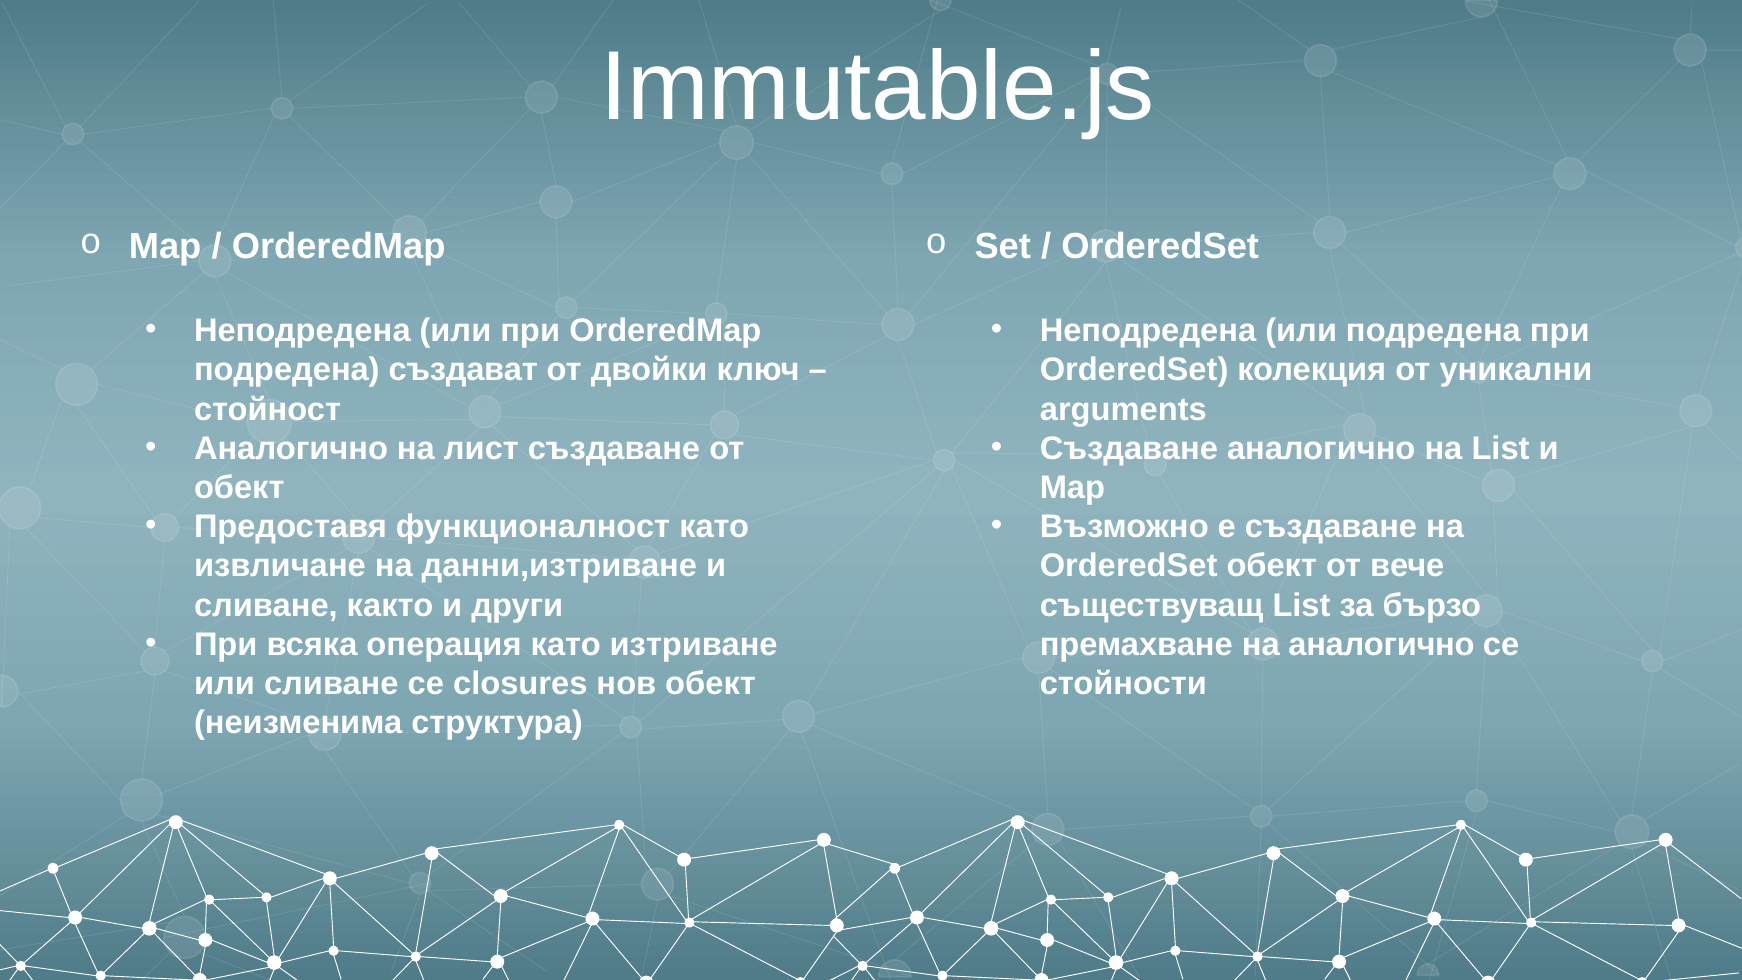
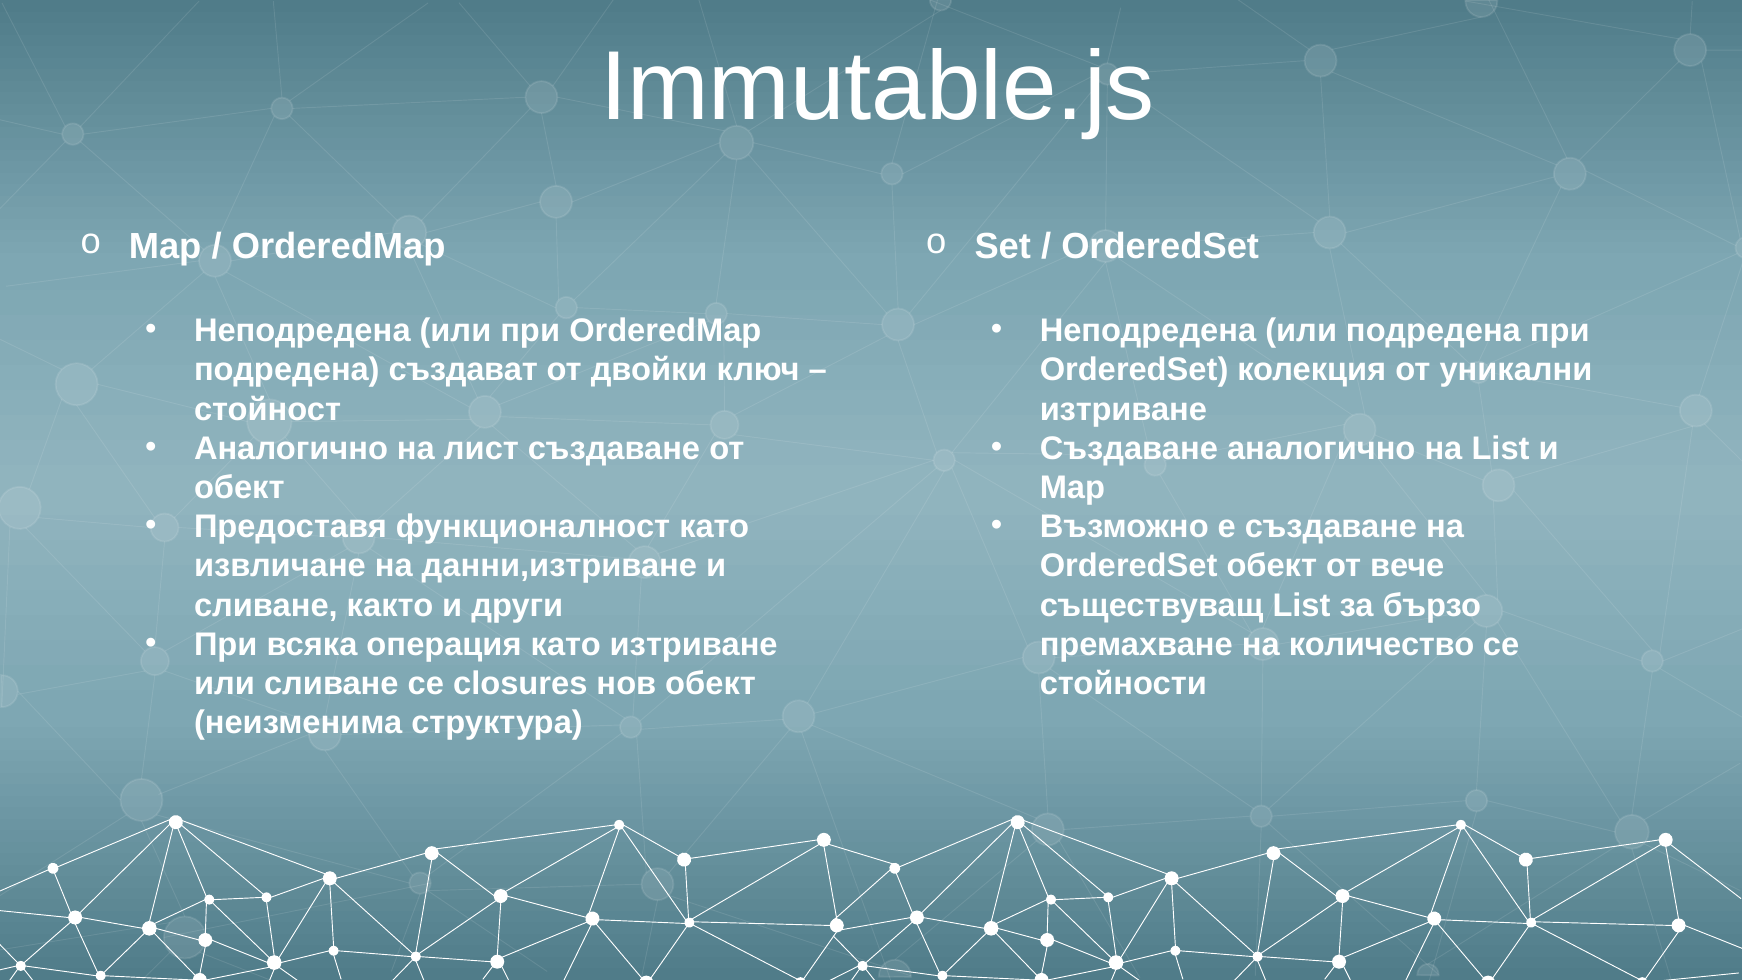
arguments at (1123, 409): arguments -> изтриване
на аналогично: аналогично -> количество
